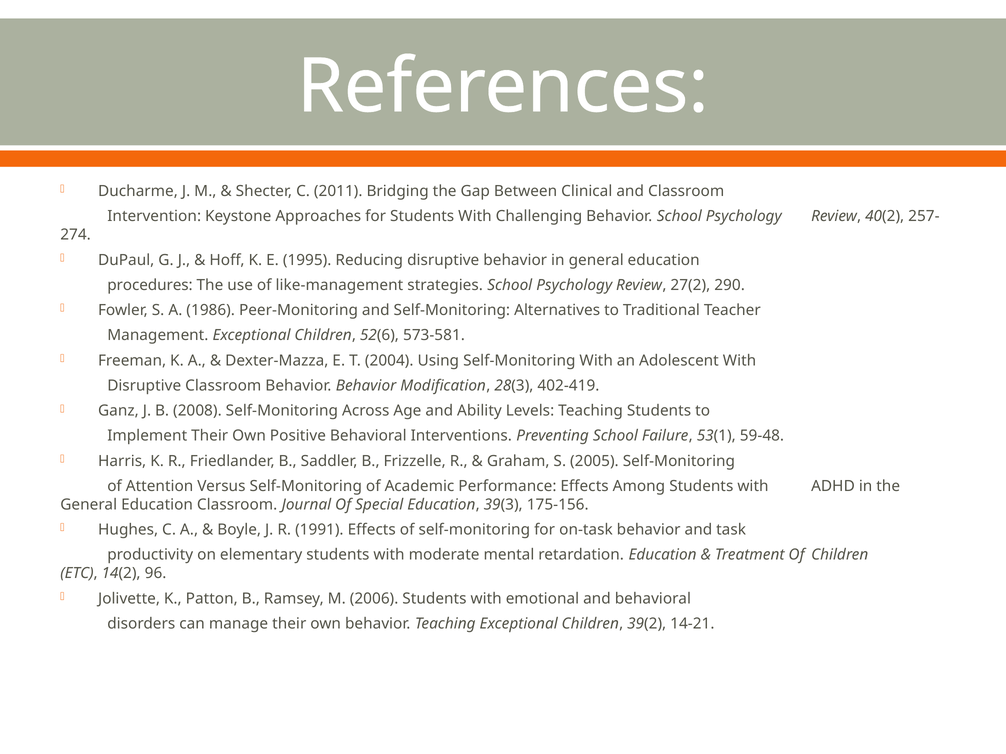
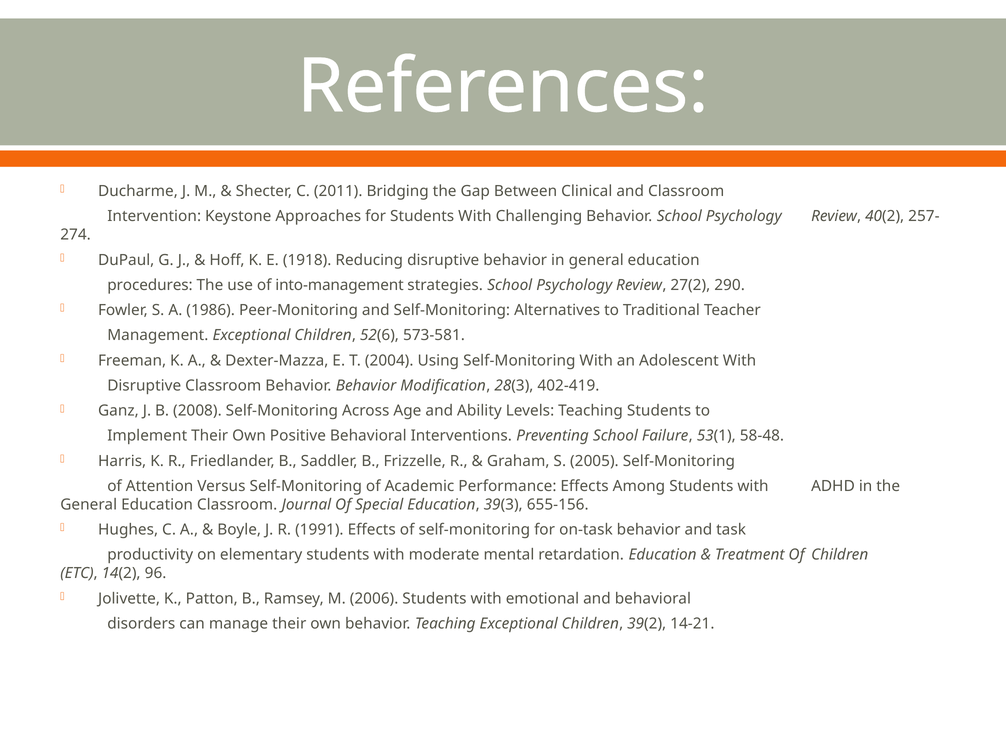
1995: 1995 -> 1918
like-management: like-management -> into-management
59-48: 59-48 -> 58-48
175-156: 175-156 -> 655-156
